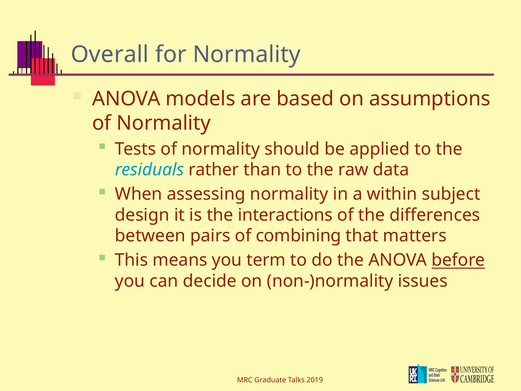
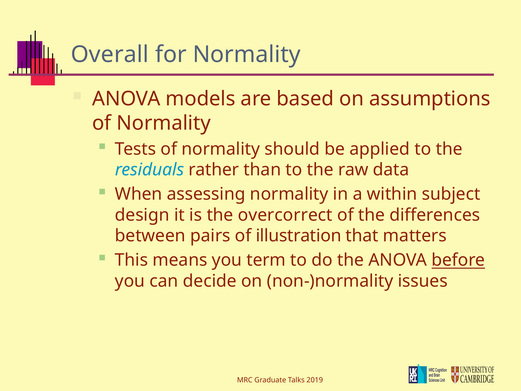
interactions: interactions -> overcorrect
combining: combining -> illustration
